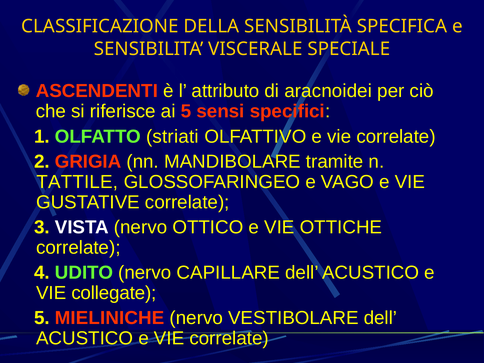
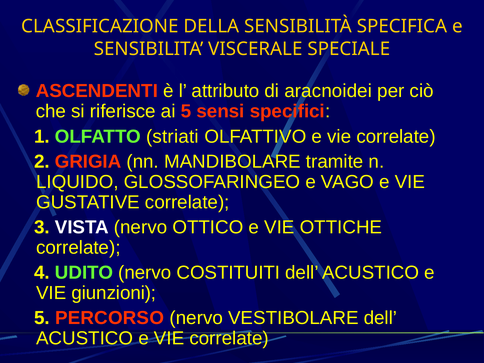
TATTILE: TATTILE -> LIQUIDO
CAPILLARE: CAPILLARE -> COSTITUITI
collegate: collegate -> giunzioni
MIELINICHE: MIELINICHE -> PERCORSO
